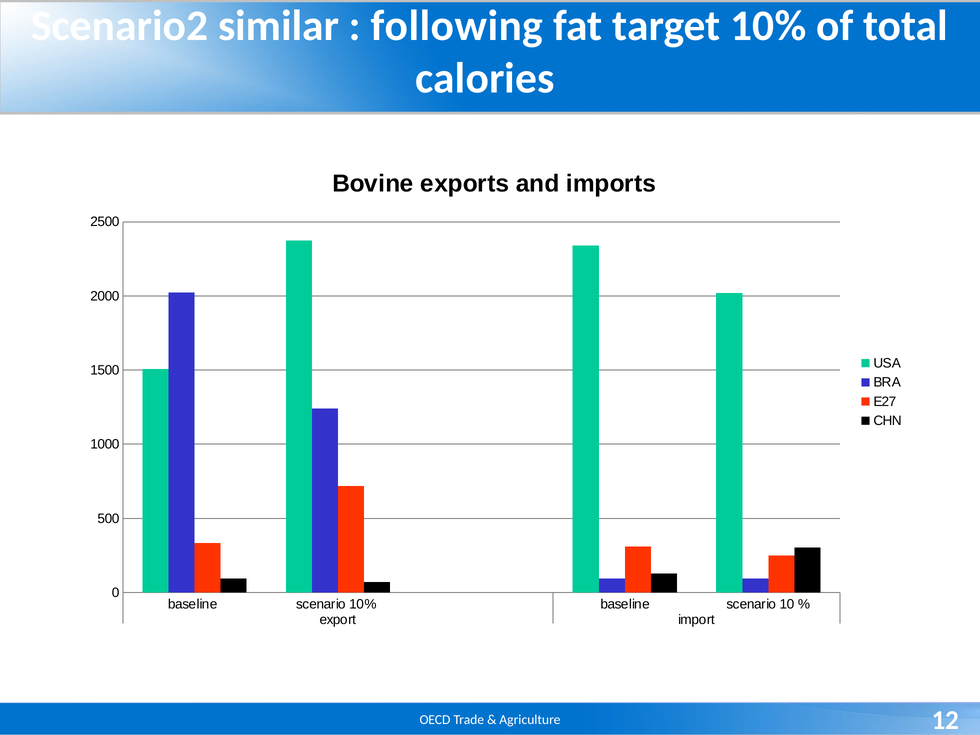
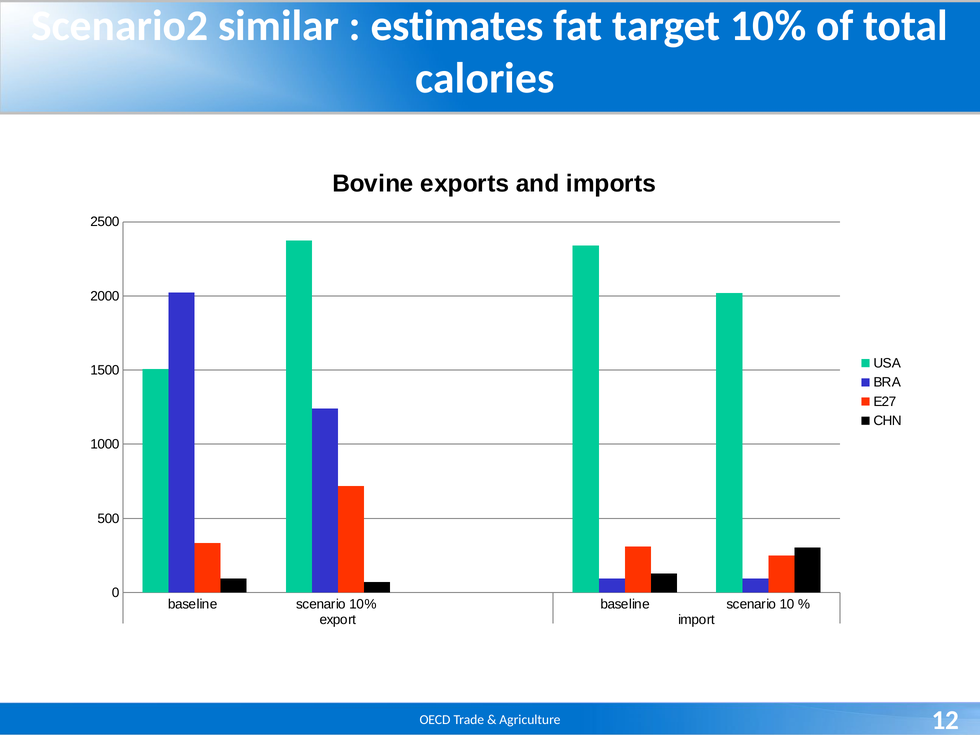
following: following -> estimates
